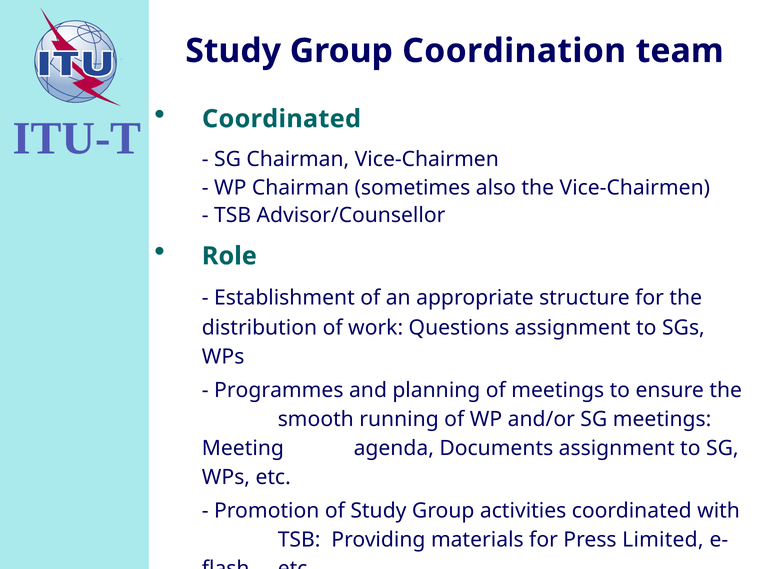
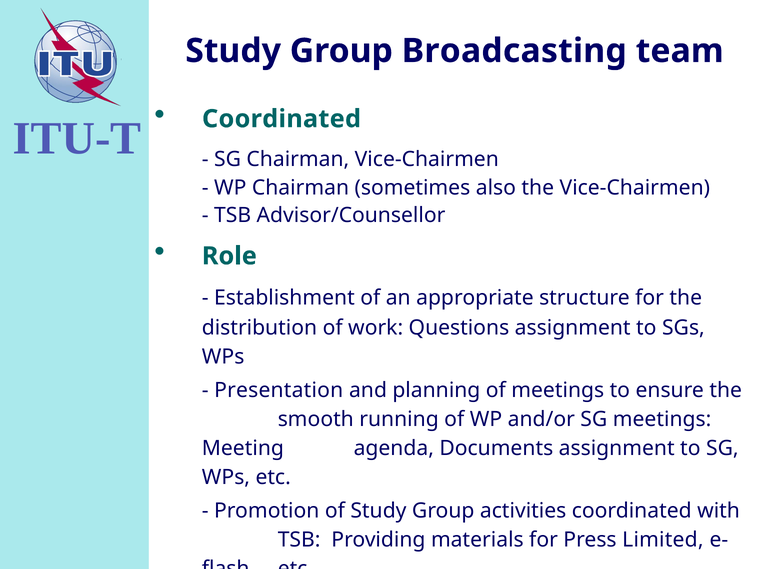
Coordination: Coordination -> Broadcasting
Programmes: Programmes -> Presentation
